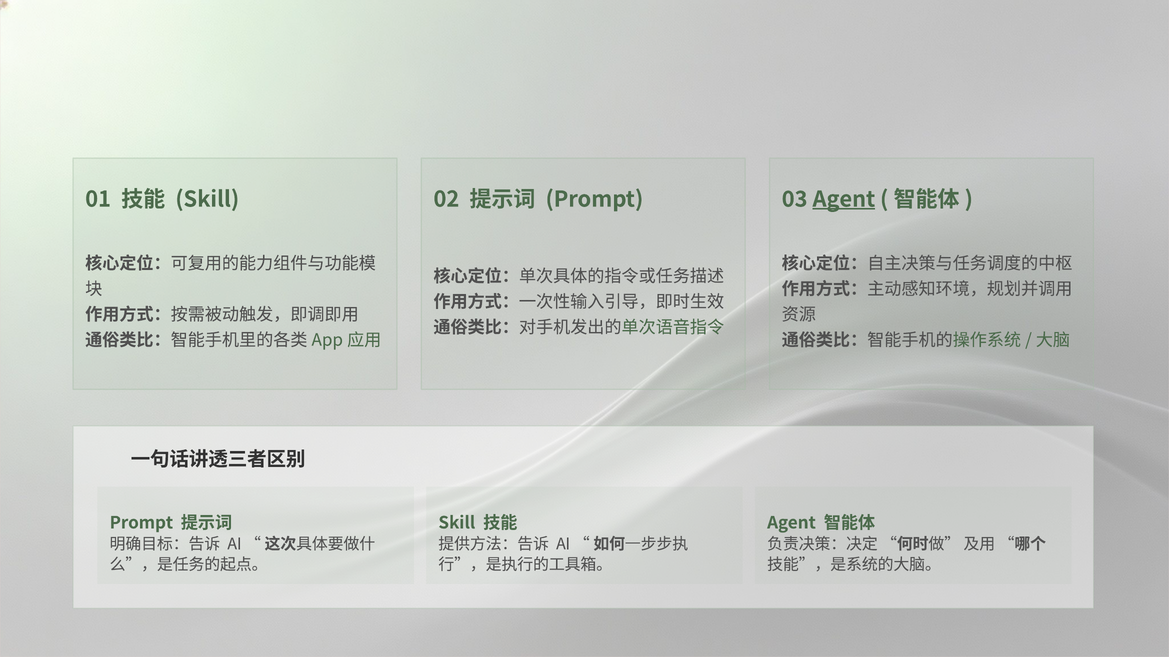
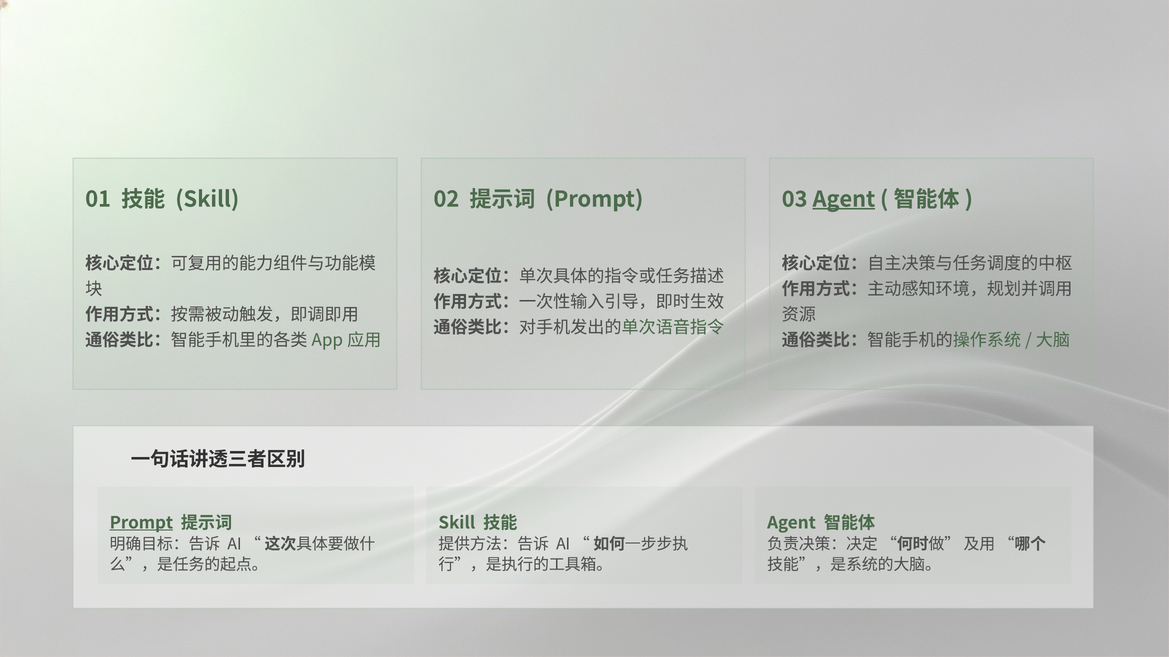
Prompt at (141, 523) underline: none -> present
